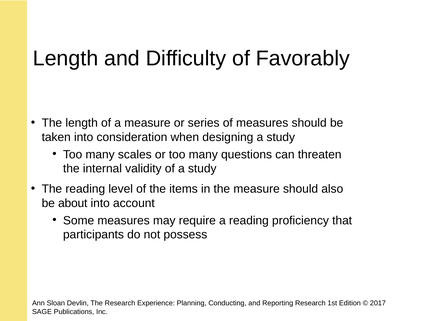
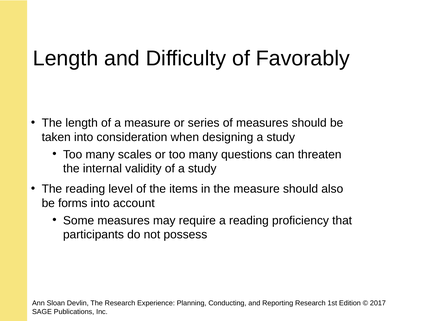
about: about -> forms
